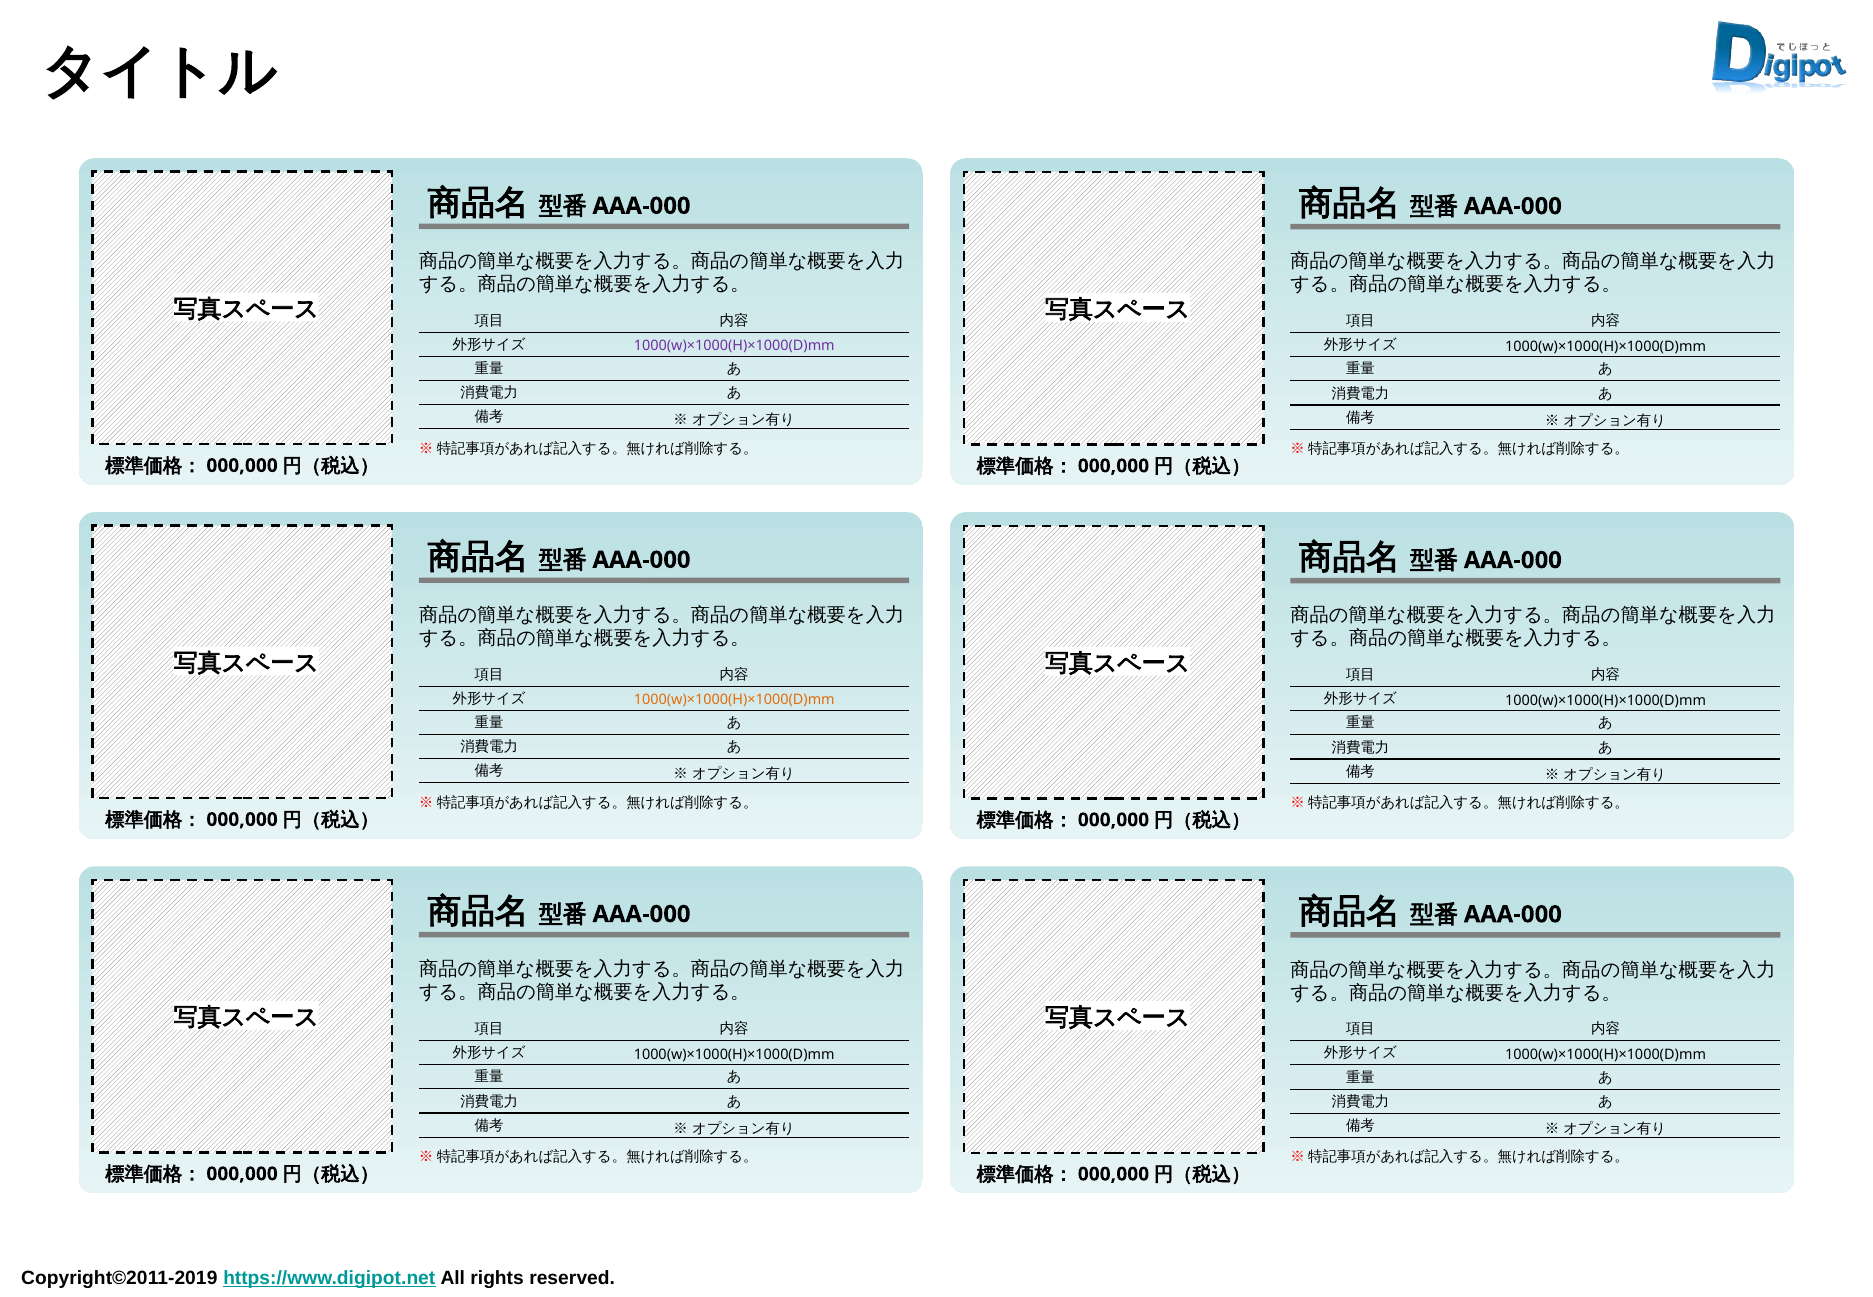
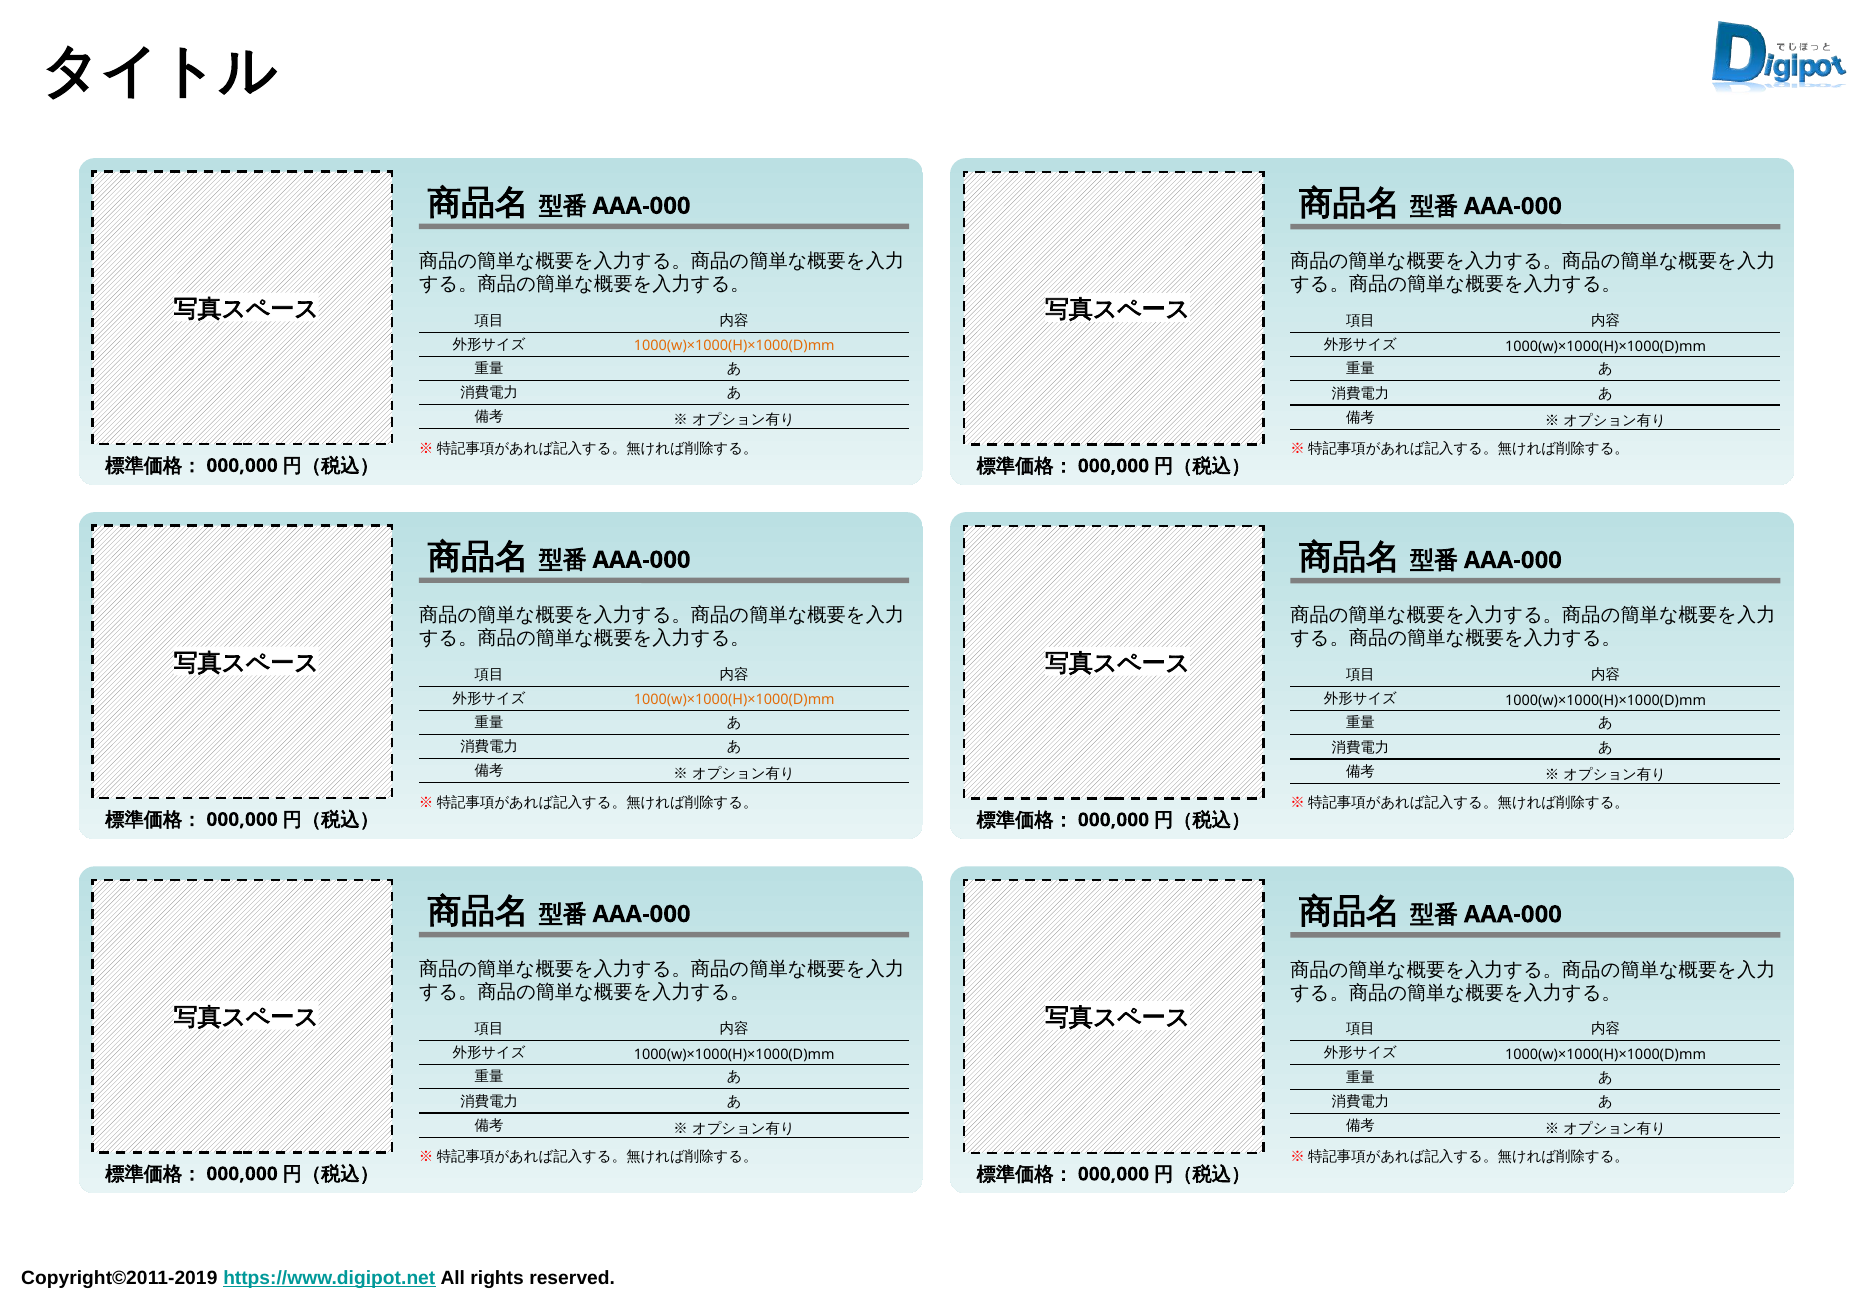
1000(w)×1000(H)×1000(D)mm at (734, 346) colour: purple -> orange
